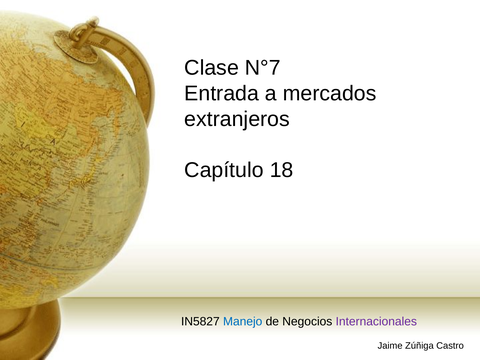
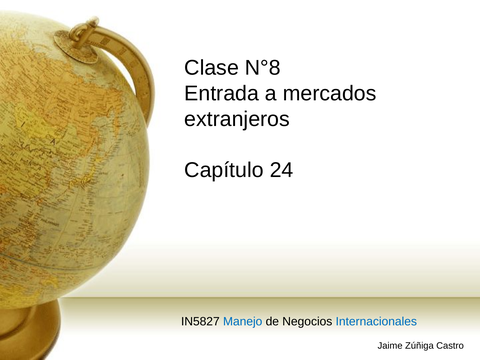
N°7: N°7 -> N°8
18: 18 -> 24
Internacionales colour: purple -> blue
